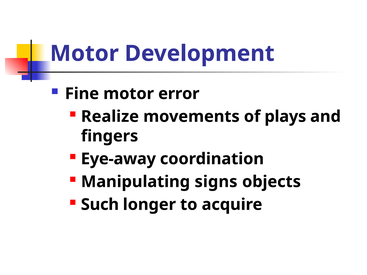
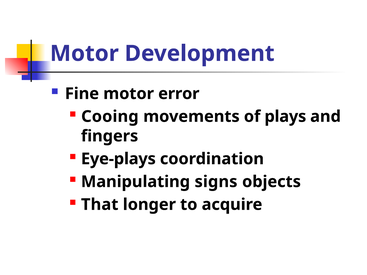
Realize: Realize -> Cooing
Eye-away: Eye-away -> Eye-plays
Such: Such -> That
